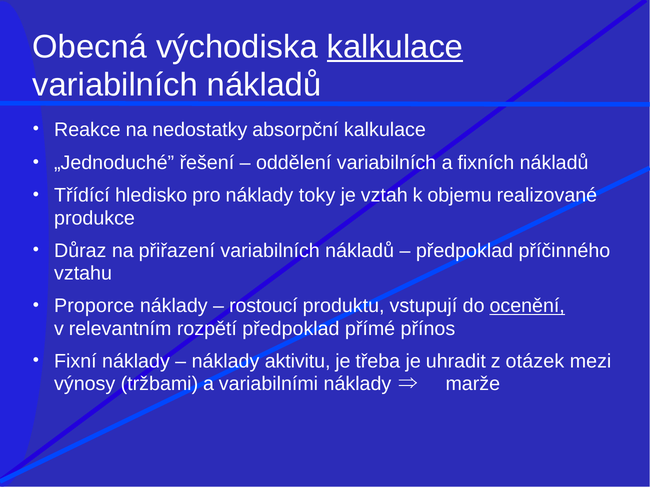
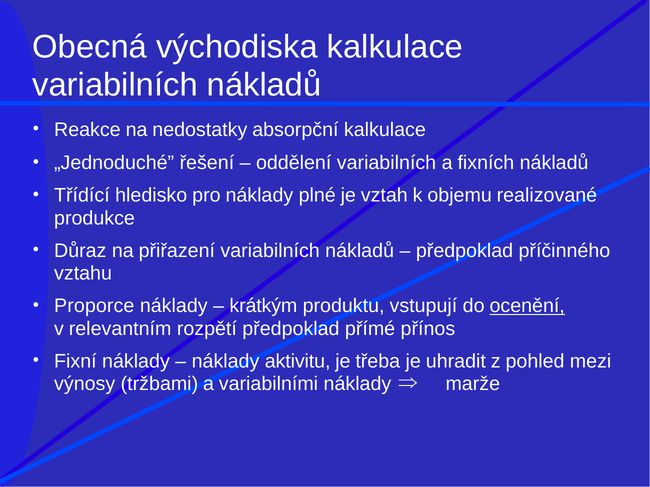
kalkulace at (395, 47) underline: present -> none
toky: toky -> plné
rostoucí: rostoucí -> krátkým
otázek: otázek -> pohled
